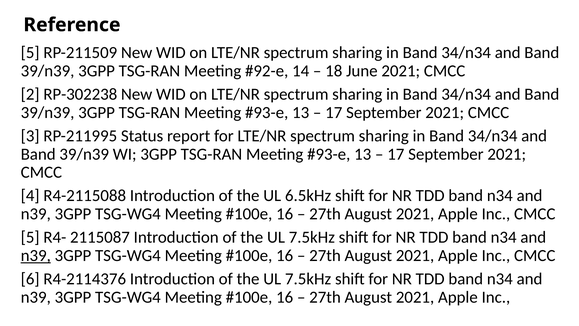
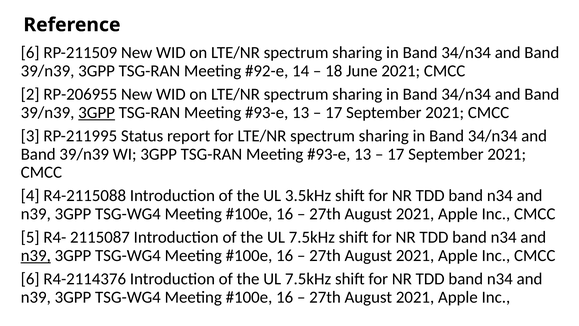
5 at (30, 53): 5 -> 6
RP-302238: RP-302238 -> RP-206955
3GPP at (97, 112) underline: none -> present
6.5kHz: 6.5kHz -> 3.5kHz
